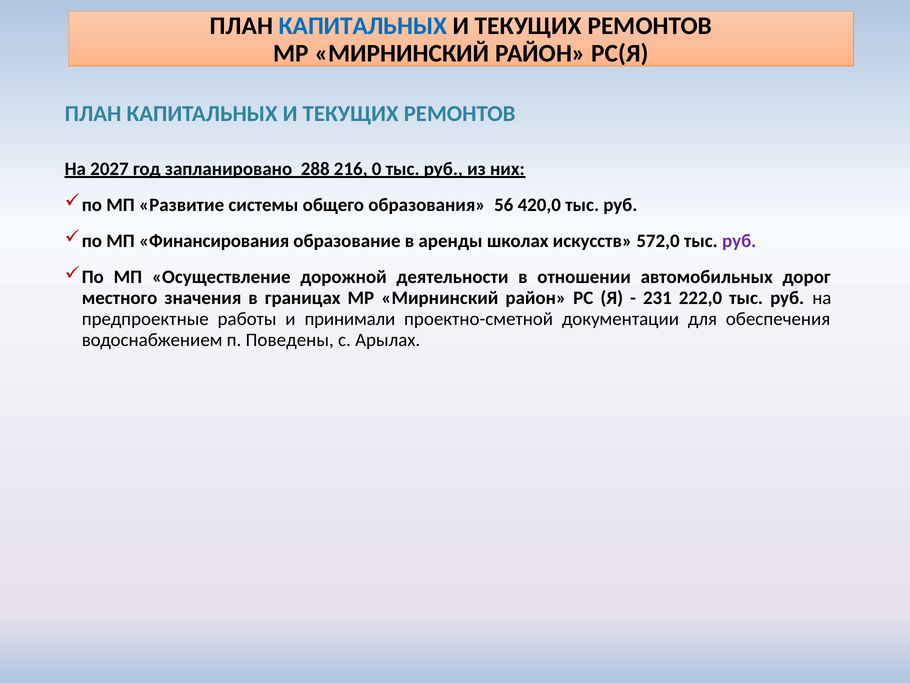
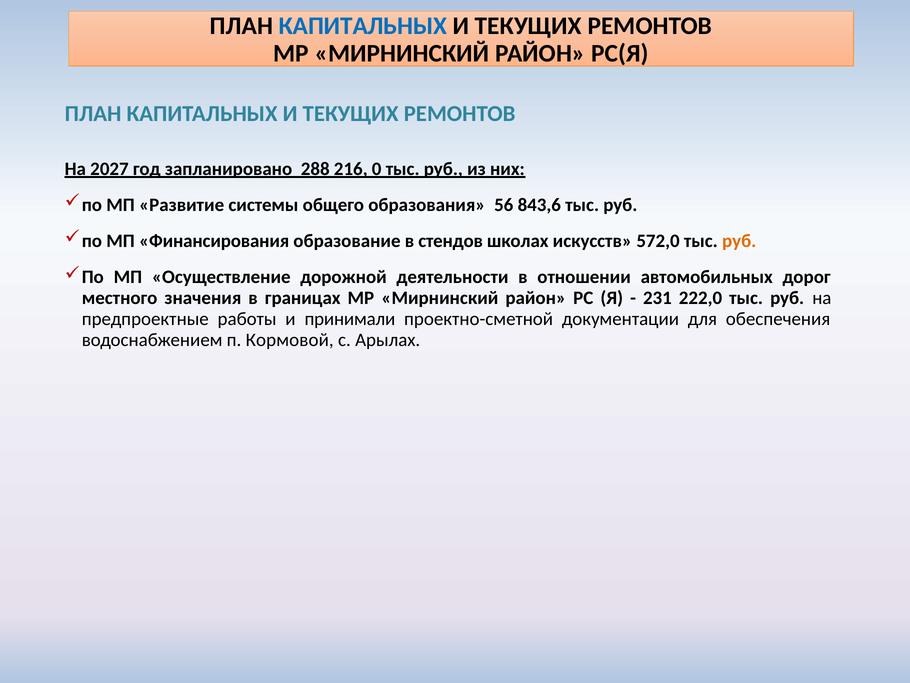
420,0: 420,0 -> 843,6
аренды: аренды -> стендов
руб at (739, 241) colour: purple -> orange
Поведены: Поведены -> Кормовой
